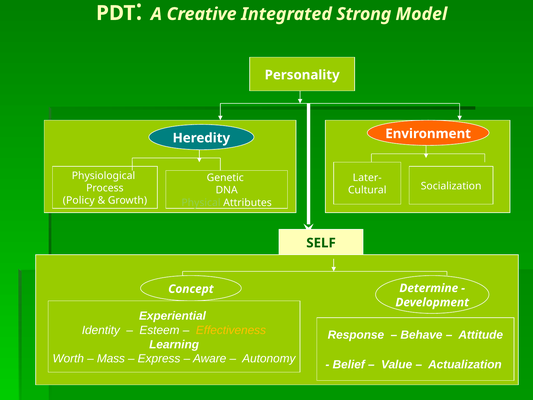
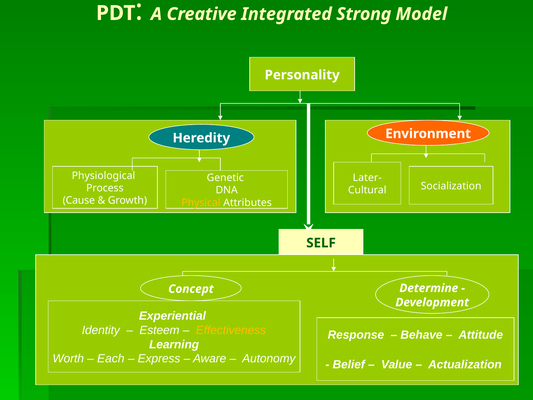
Policy: Policy -> Cause
Physical colour: light green -> yellow
Mass: Mass -> Each
